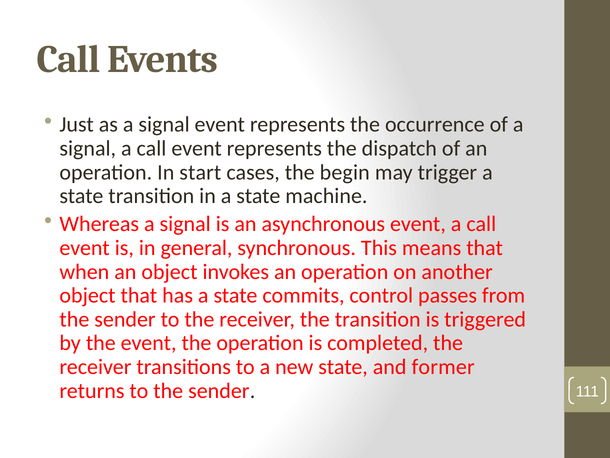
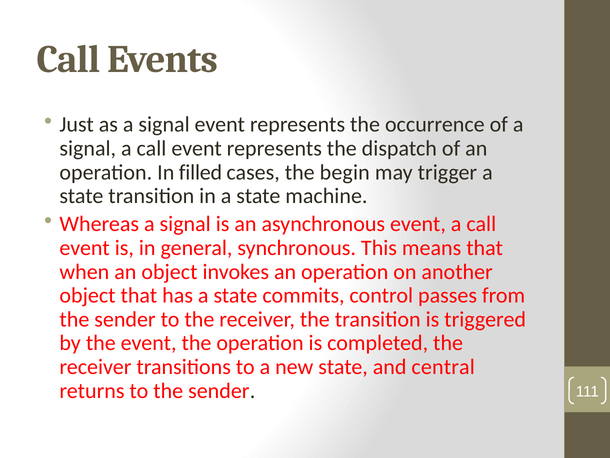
start: start -> filled
former: former -> central
